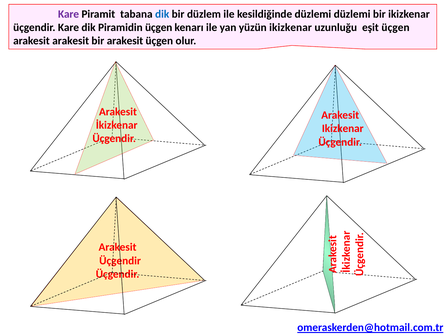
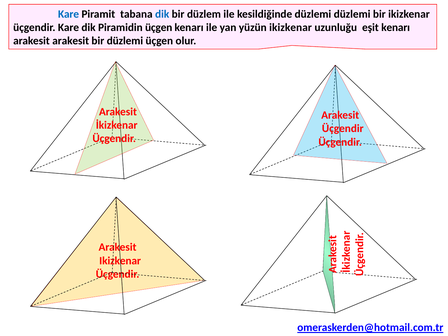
Kare at (69, 14) colour: purple -> blue
eşit üçgen: üçgen -> kenarı
bir arakesit: arakesit -> düzlemi
Ikizkenar at (343, 129): Ikizkenar -> Üçgendir
Üçgendir at (120, 261): Üçgendir -> Ikizkenar
